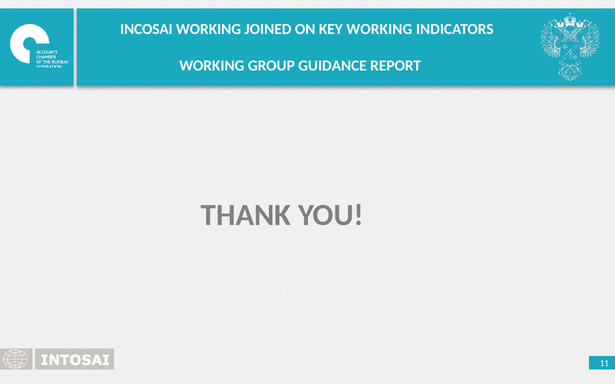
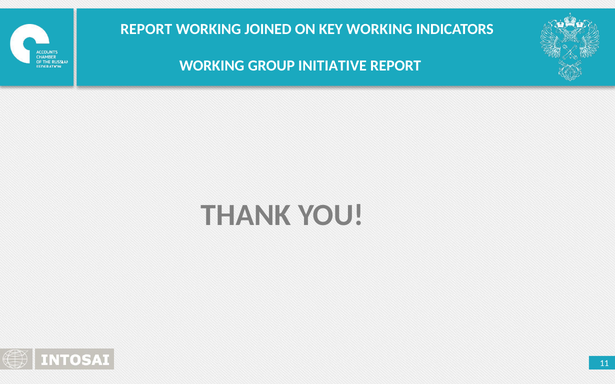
INCOSAI at (146, 29): INCOSAI -> REPORT
GUIDANCE: GUIDANCE -> INITIATIVE
